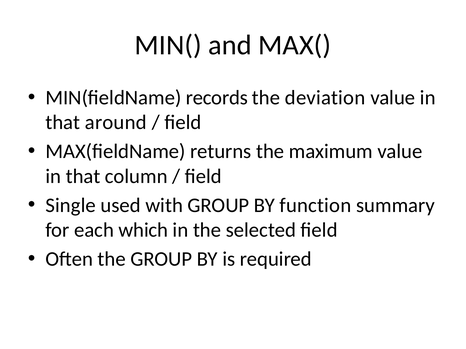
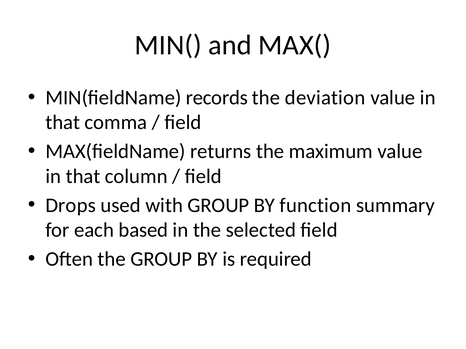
around: around -> comma
Single: Single -> Drops
which: which -> based
